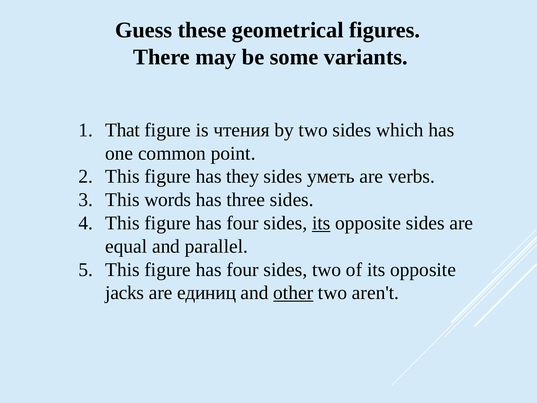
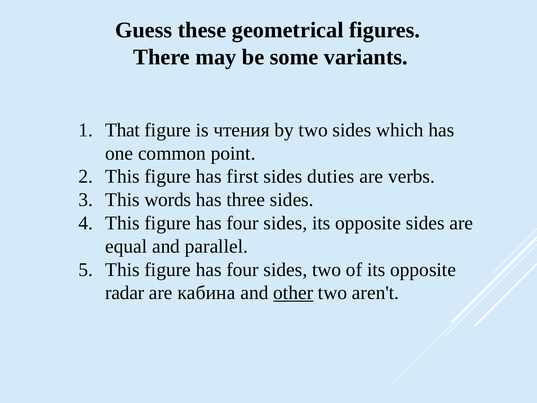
they: they -> first
уметь: уметь -> duties
its at (321, 223) underline: present -> none
jacks: jacks -> radar
единиц: единиц -> кабина
